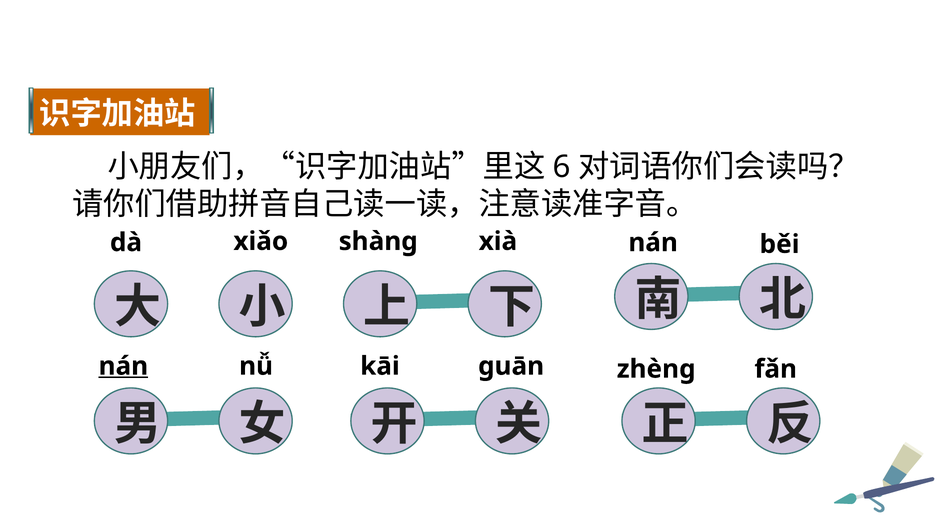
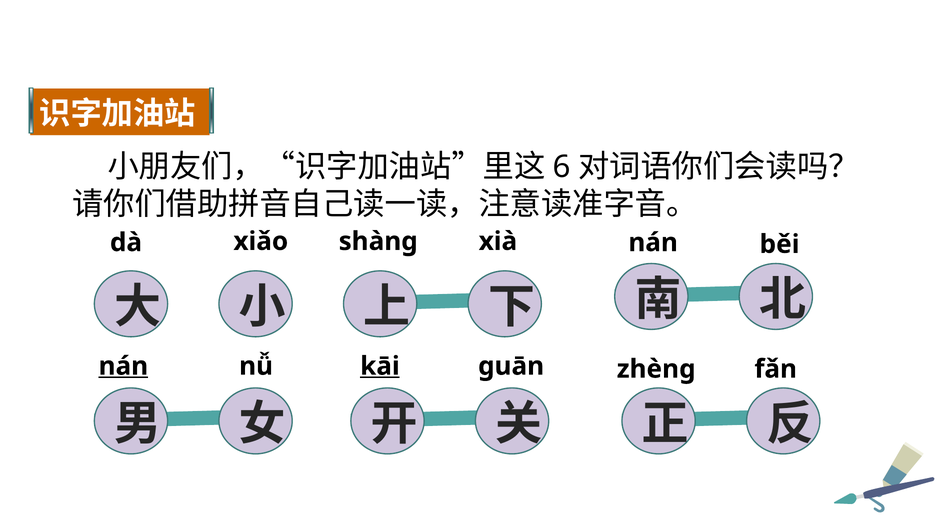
kāi underline: none -> present
